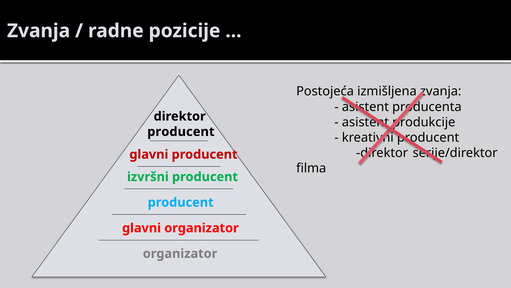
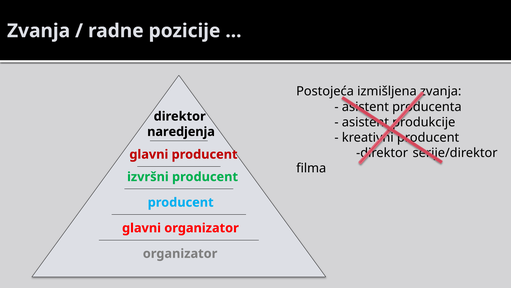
producent at (181, 131): producent -> naredjenja
